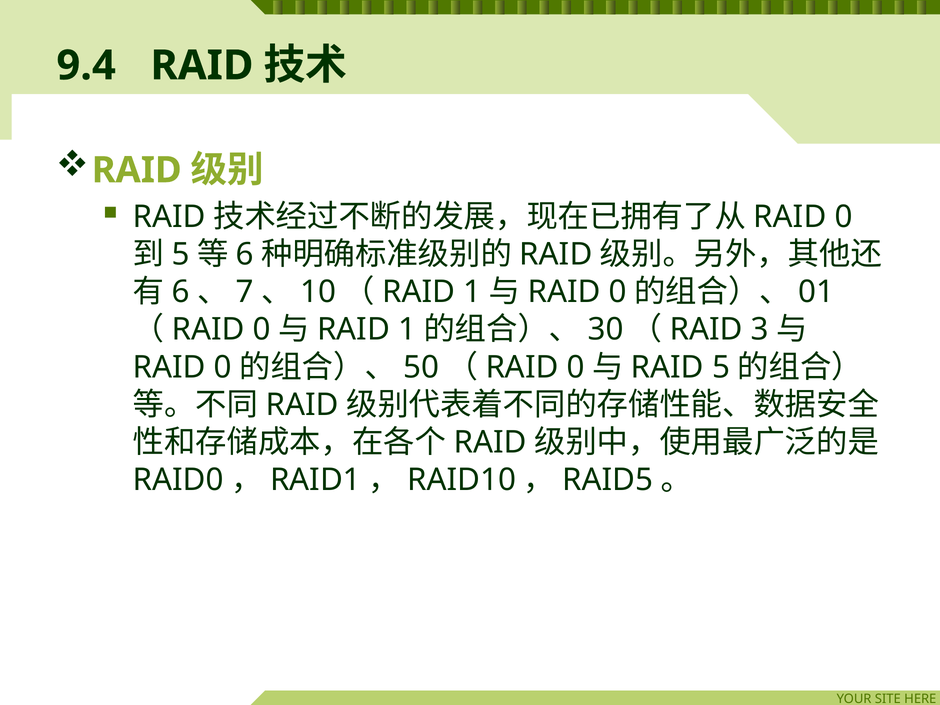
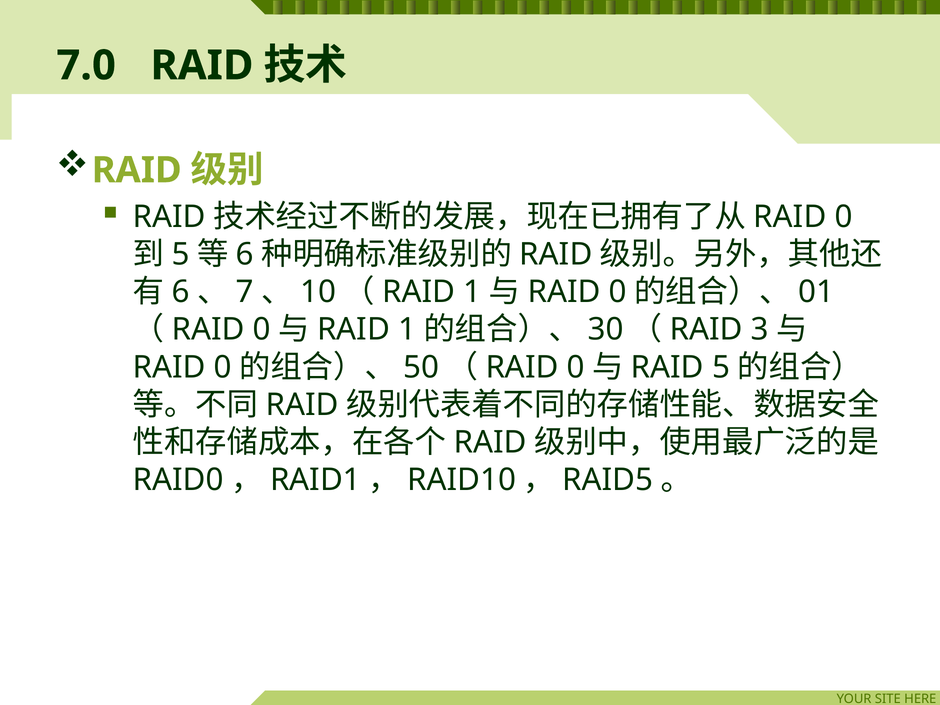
9.4: 9.4 -> 7.0
